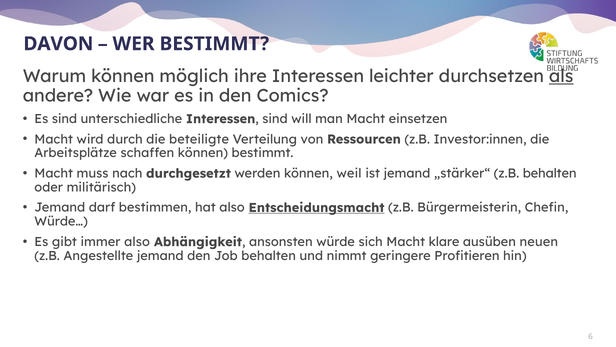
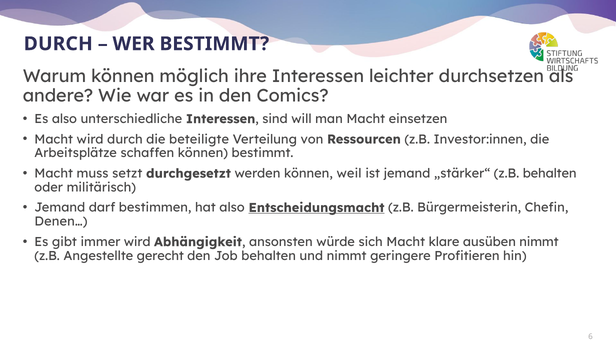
DAVON at (58, 44): DAVON -> DURCH
als underline: present -> none
Es sind: sind -> also
nach: nach -> setzt
Würde…: Würde… -> Denen…
immer also: also -> wird
ausüben neuen: neuen -> nimmt
Angestellte jemand: jemand -> gerecht
